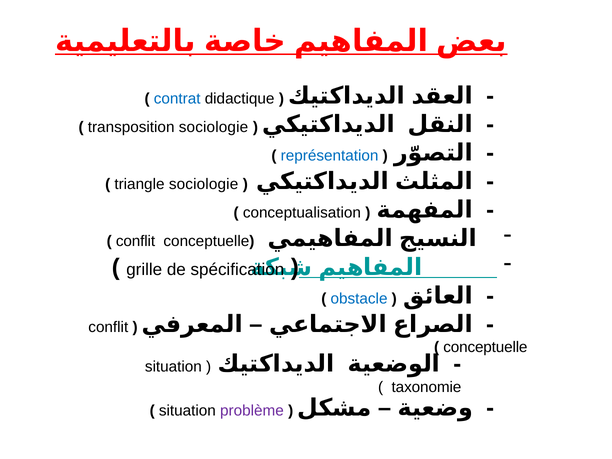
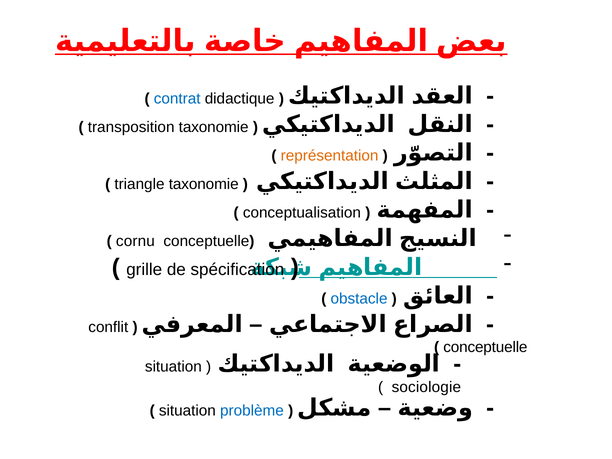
transposition sociologie: sociologie -> taxonomie
représentation colour: blue -> orange
triangle sociologie: sociologie -> taxonomie
conflit at (136, 241): conflit -> cornu
taxonomie: taxonomie -> sociologie
problème colour: purple -> blue
